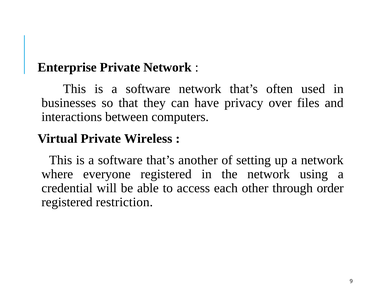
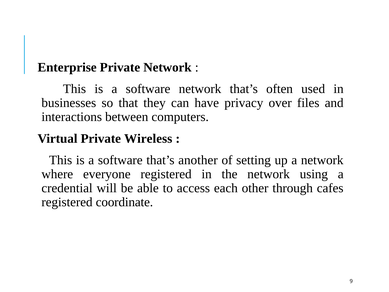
order: order -> cafes
restriction: restriction -> coordinate
